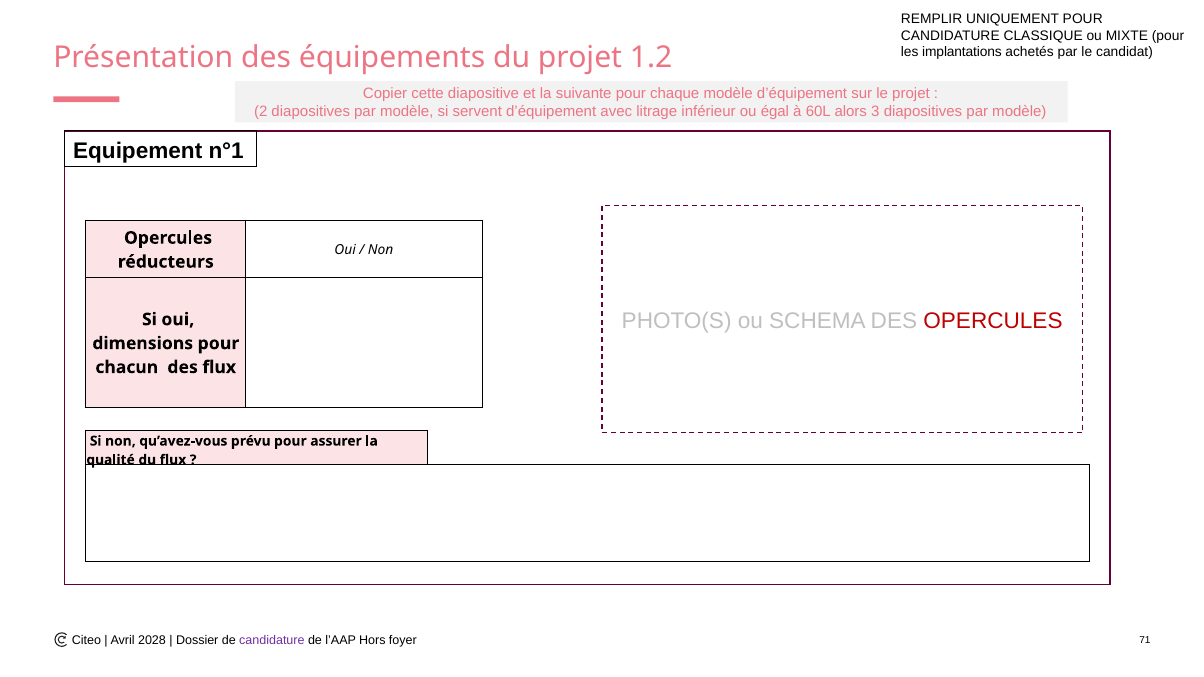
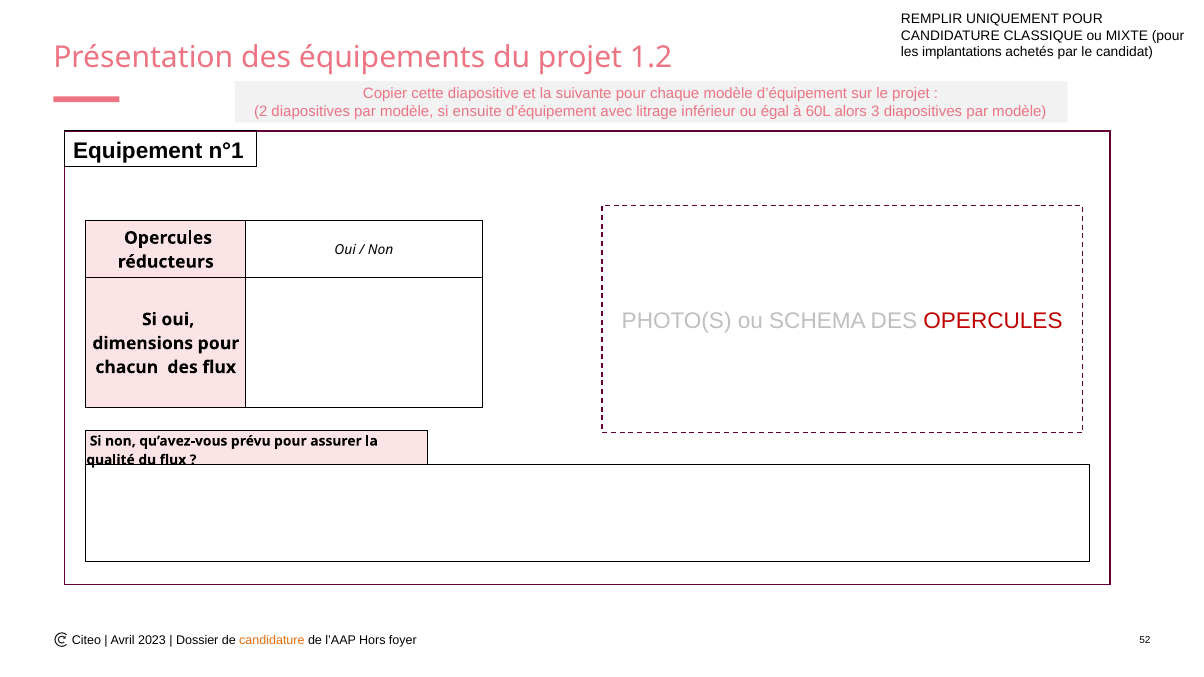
servent: servent -> ensuite
2028: 2028 -> 2023
candidature at (272, 641) colour: purple -> orange
71: 71 -> 52
